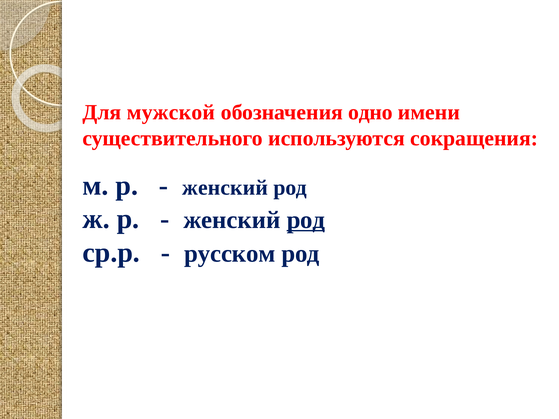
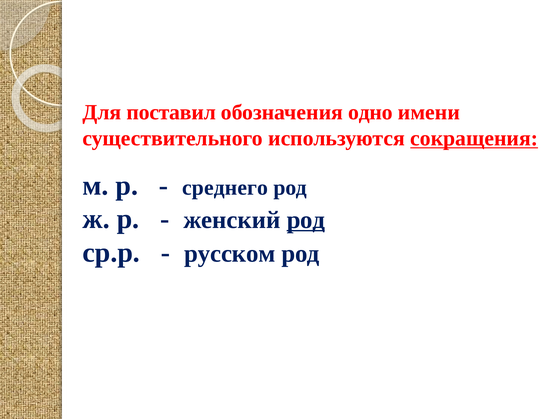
мужской: мужской -> поставил
сокращения underline: none -> present
женский at (225, 188): женский -> среднего
